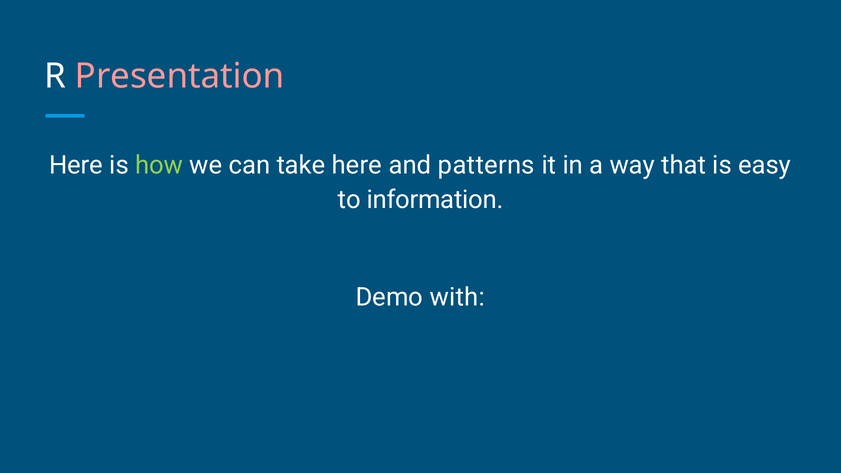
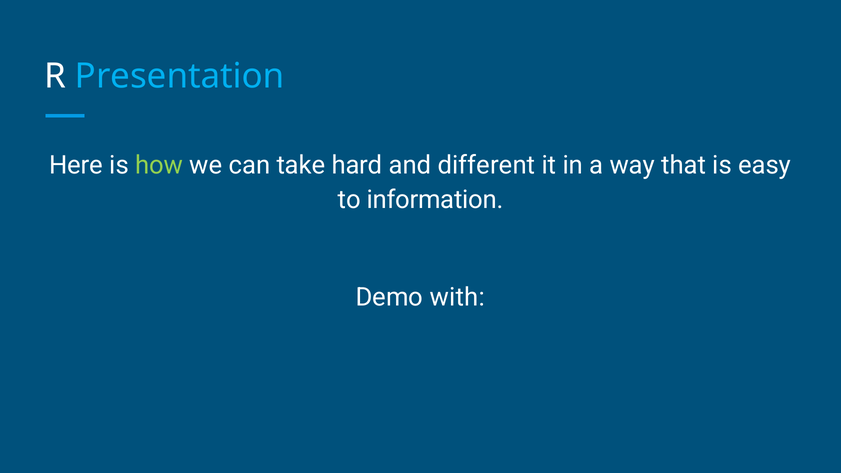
Presentation colour: pink -> light blue
take here: here -> hard
patterns: patterns -> different
